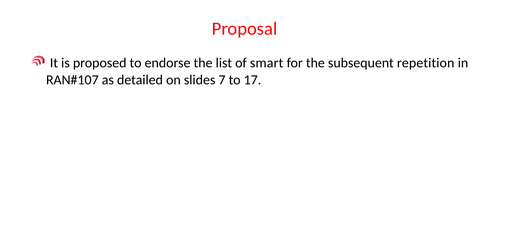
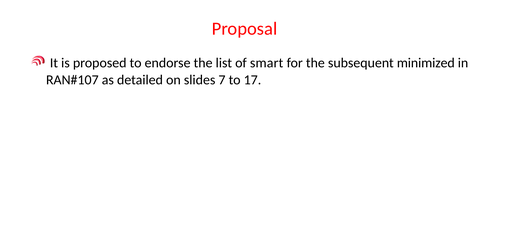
repetition: repetition -> minimized
